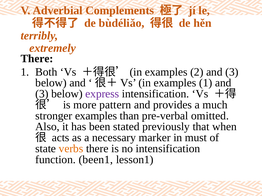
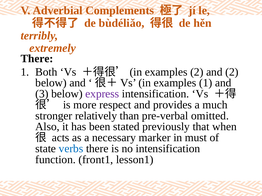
2 and 3: 3 -> 2
pattern: pattern -> respect
stronger examples: examples -> relatively
verbs colour: orange -> blue
been1: been1 -> front1
